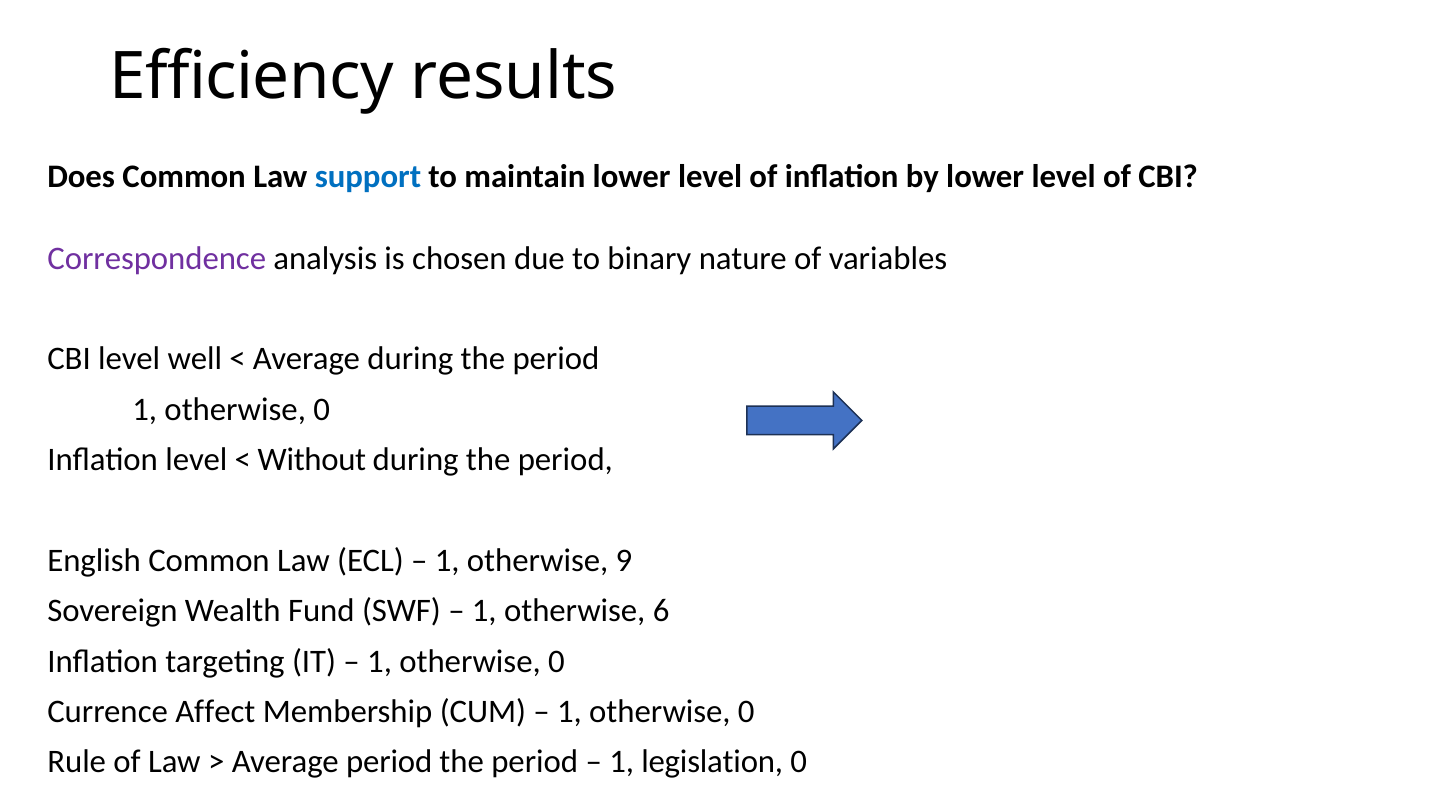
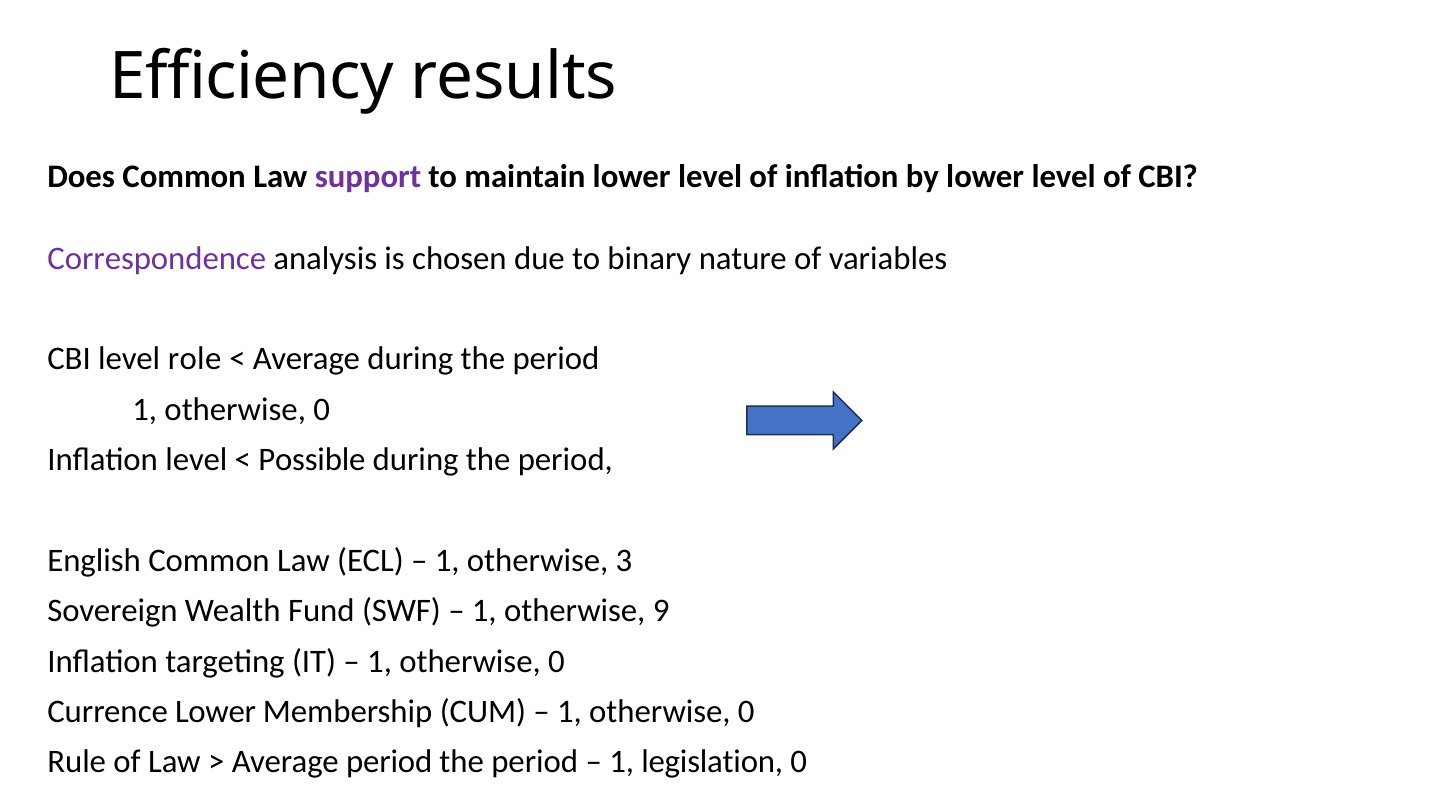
support colour: blue -> purple
well: well -> role
Without: Without -> Possible
9: 9 -> 3
6: 6 -> 9
Currence Affect: Affect -> Lower
